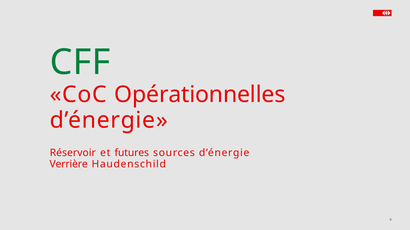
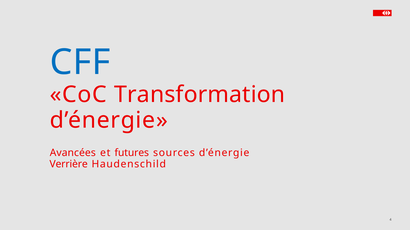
CFF colour: green -> blue
Opérationnelles: Opérationnelles -> Transformation
Réservoir: Réservoir -> Avancées
